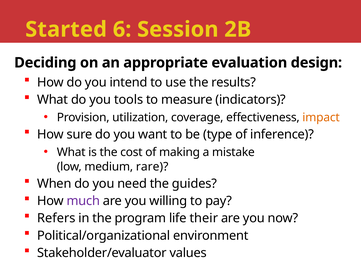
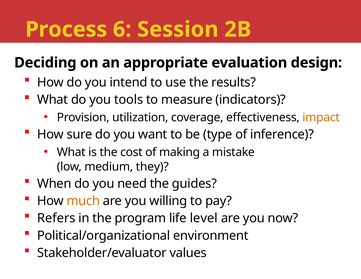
Started: Started -> Process
rare: rare -> they
much colour: purple -> orange
their: their -> level
